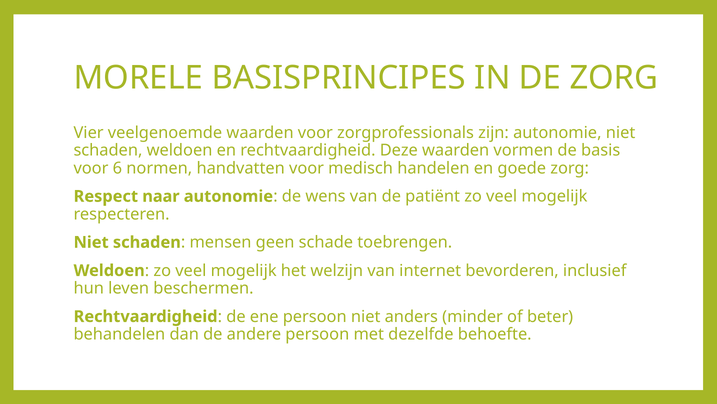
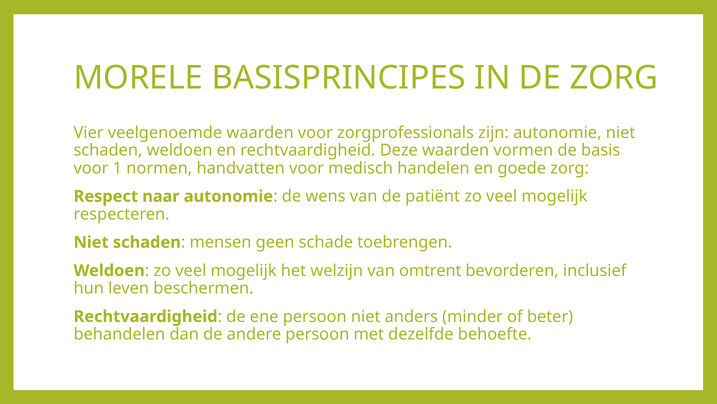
6: 6 -> 1
internet: internet -> omtrent
